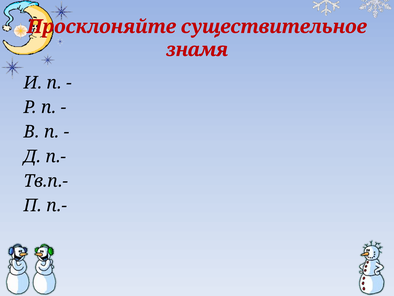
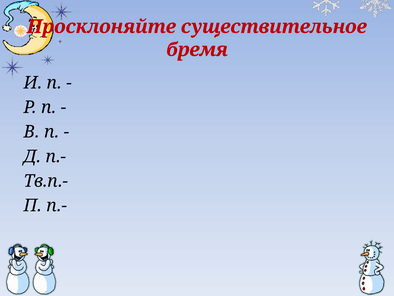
знамя: знамя -> бремя
